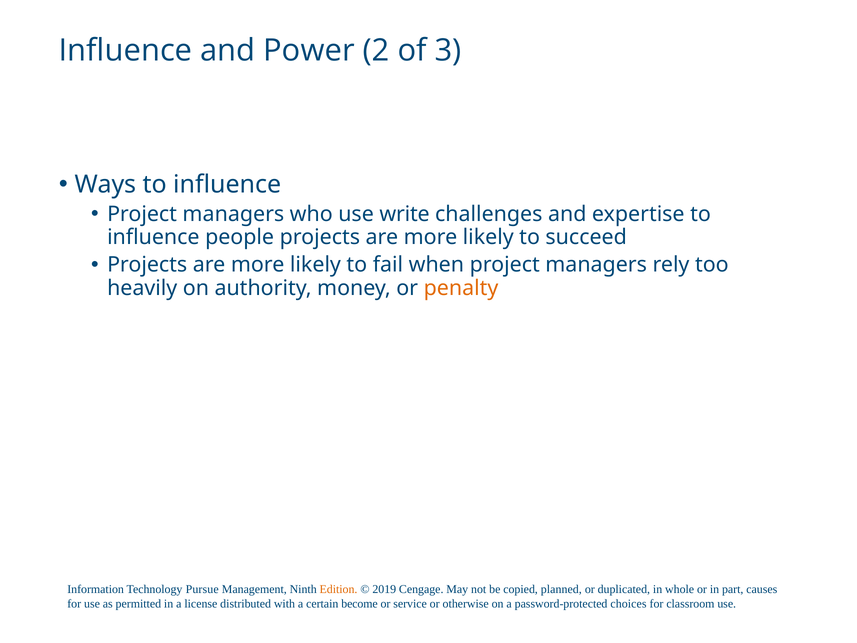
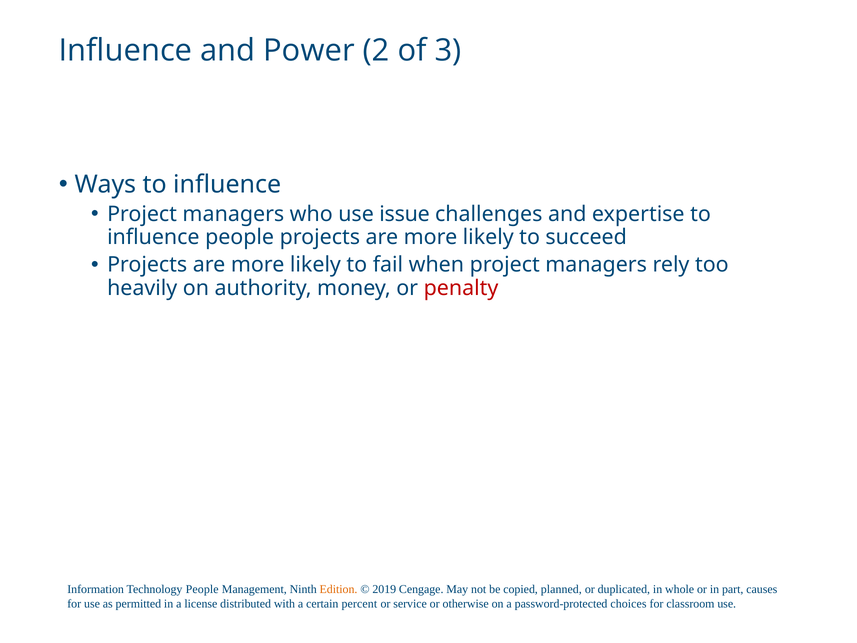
write: write -> issue
penalty colour: orange -> red
Technology Pursue: Pursue -> People
become: become -> percent
